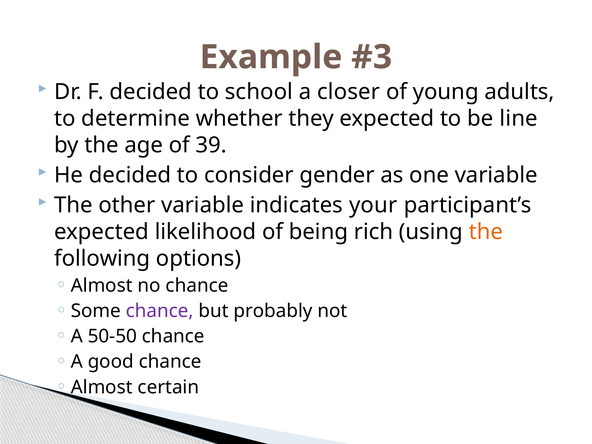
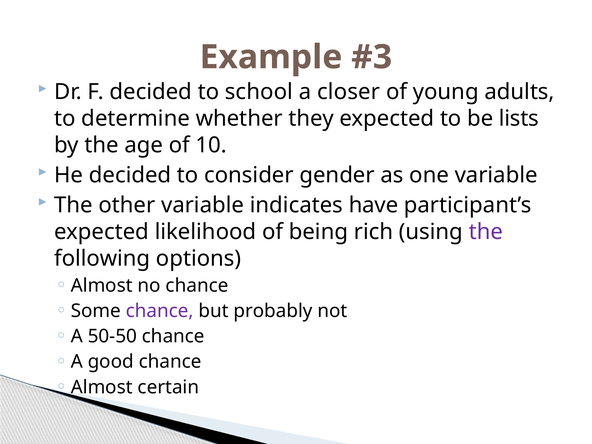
line: line -> lists
39: 39 -> 10
your: your -> have
the at (486, 232) colour: orange -> purple
